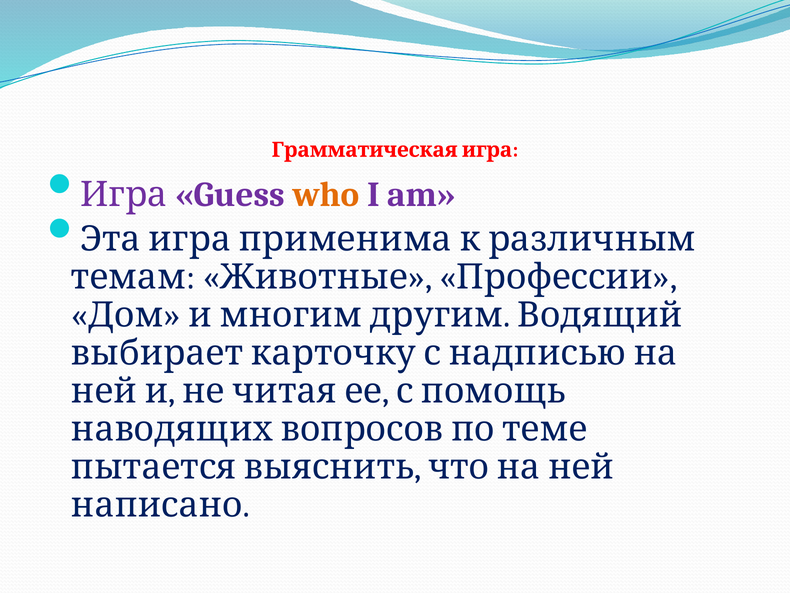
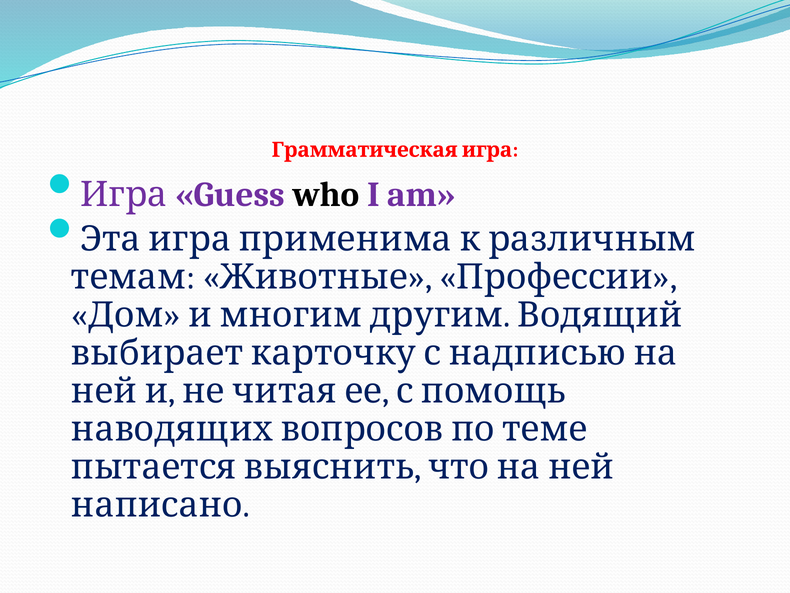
who colour: orange -> black
